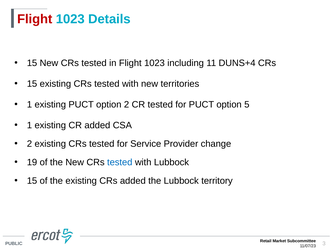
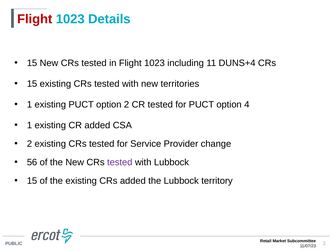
5: 5 -> 4
19: 19 -> 56
tested at (120, 162) colour: blue -> purple
